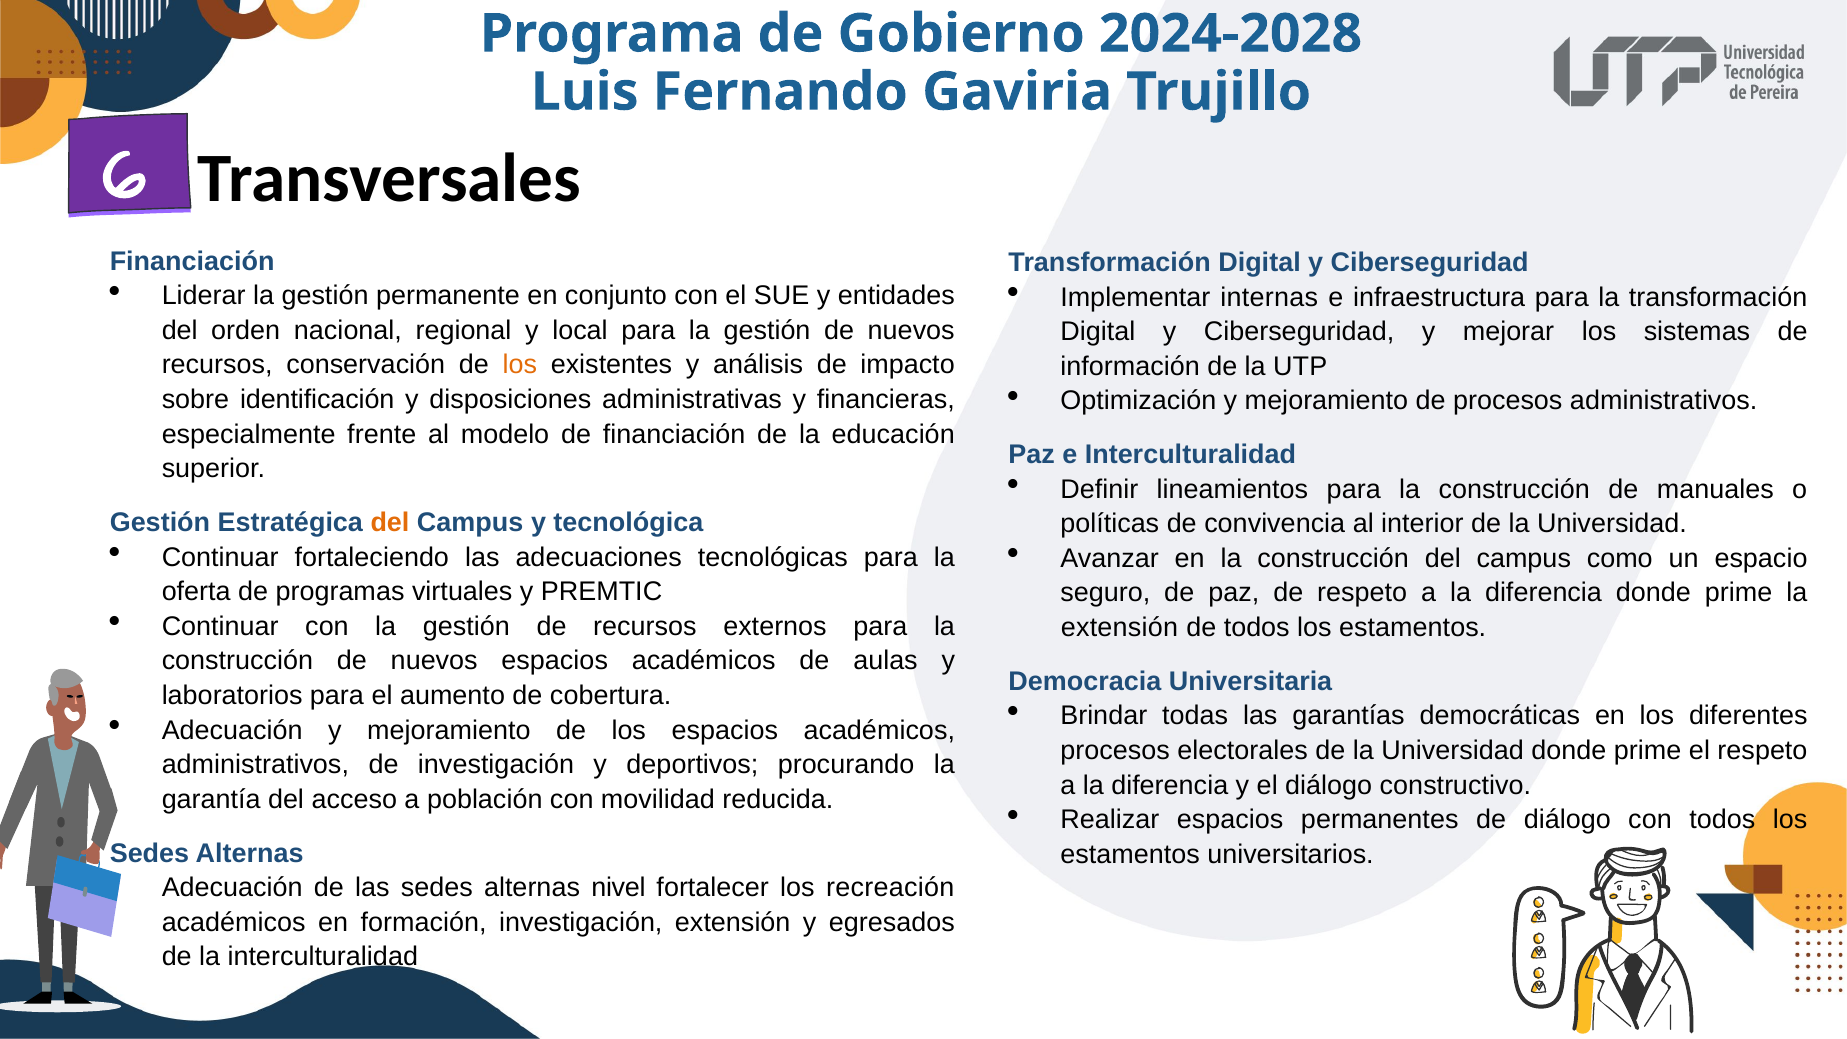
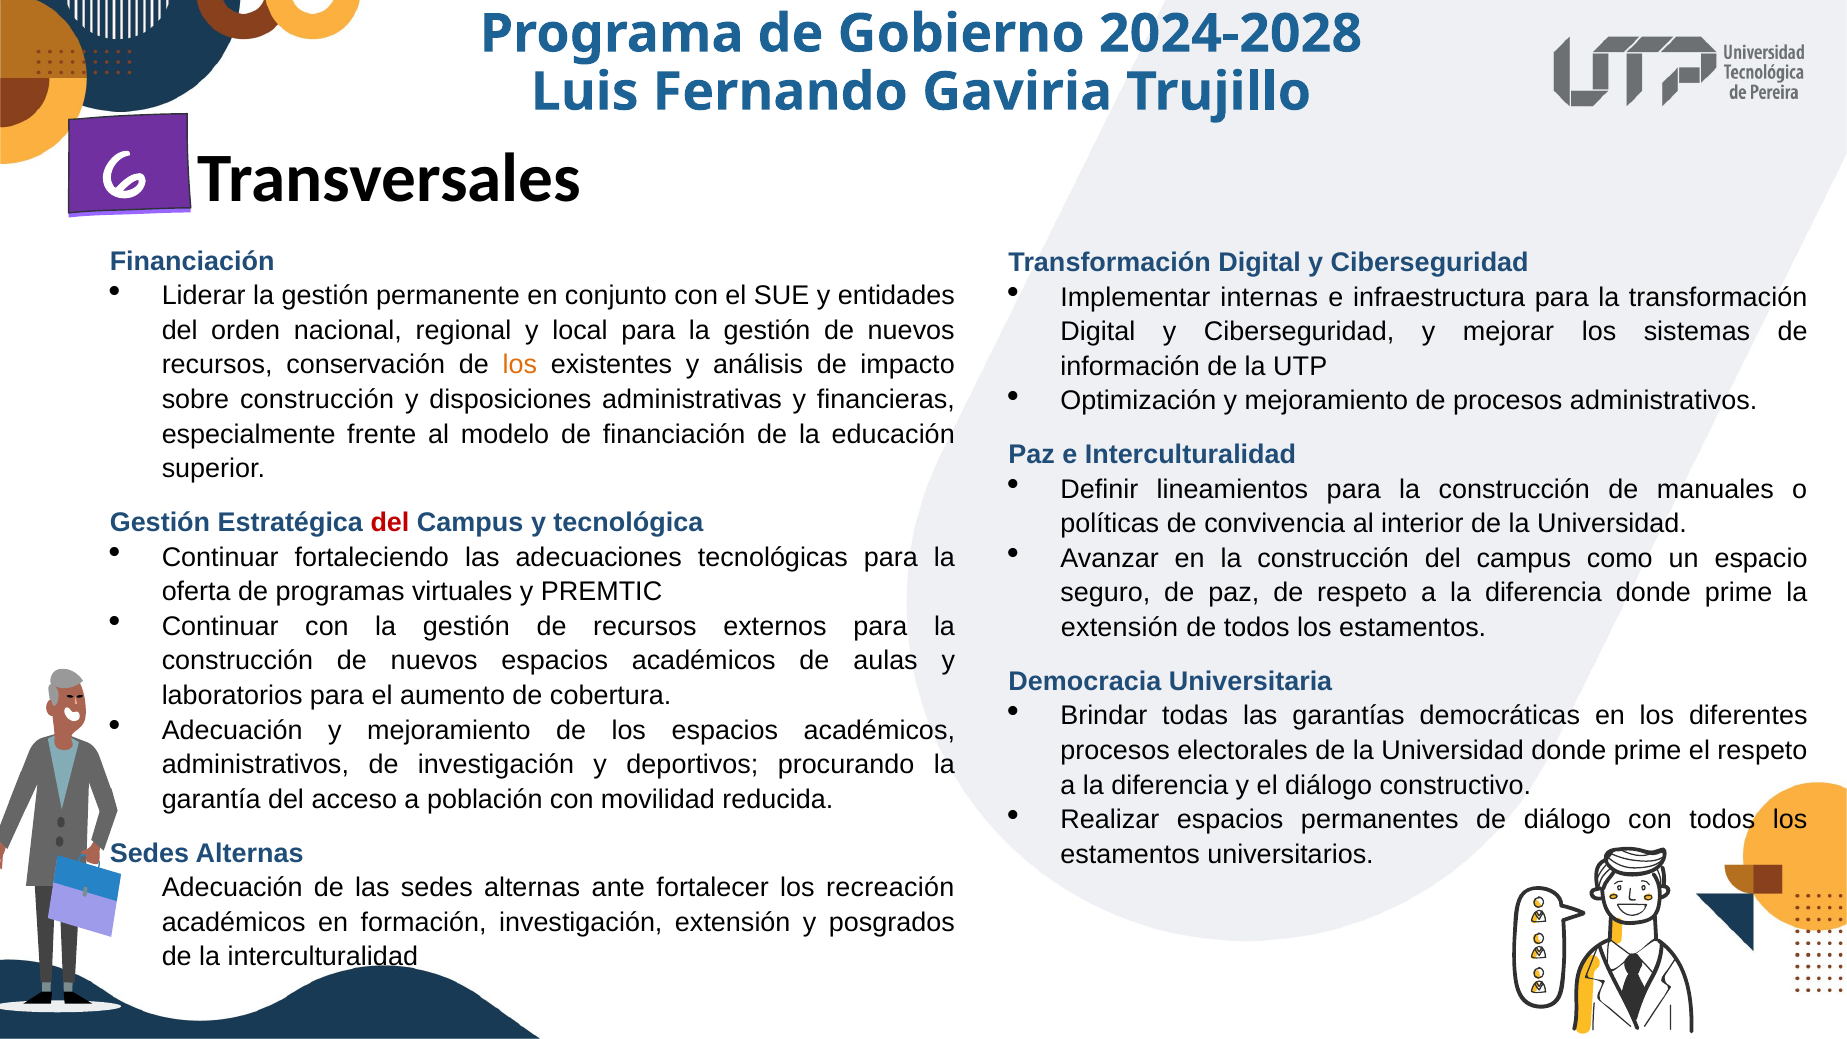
sobre identificación: identificación -> construcción
del at (390, 523) colour: orange -> red
nivel: nivel -> ante
egresados: egresados -> posgrados
